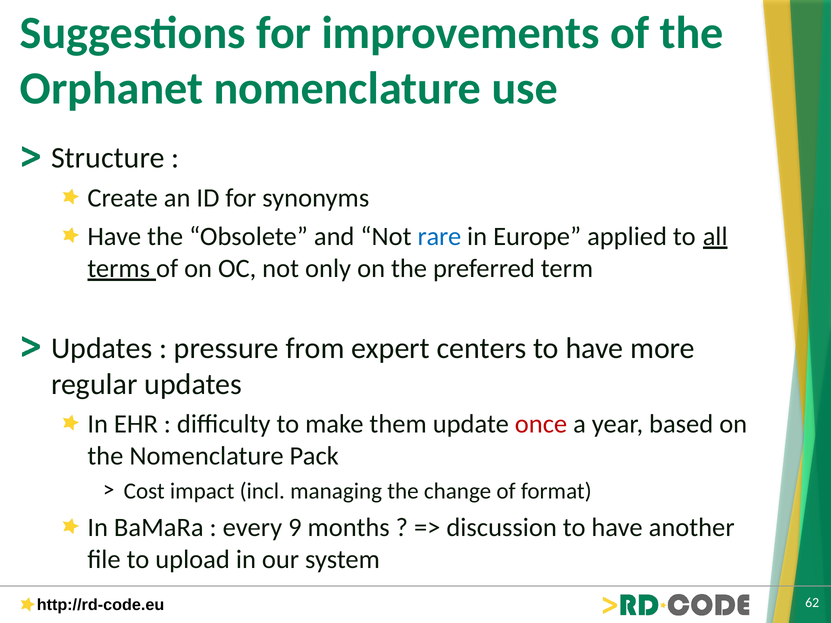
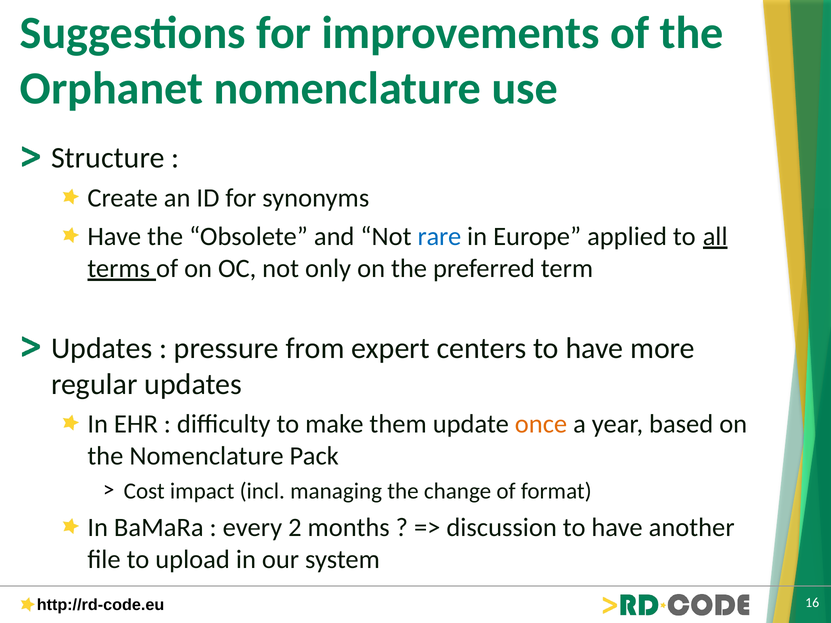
once colour: red -> orange
9: 9 -> 2
62: 62 -> 16
